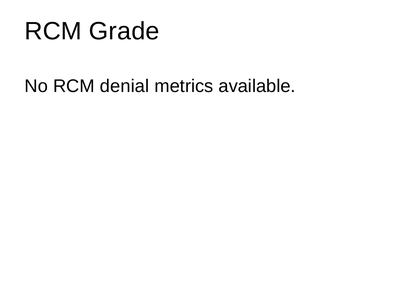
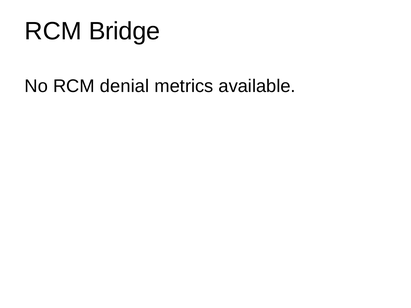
Grade: Grade -> Bridge
